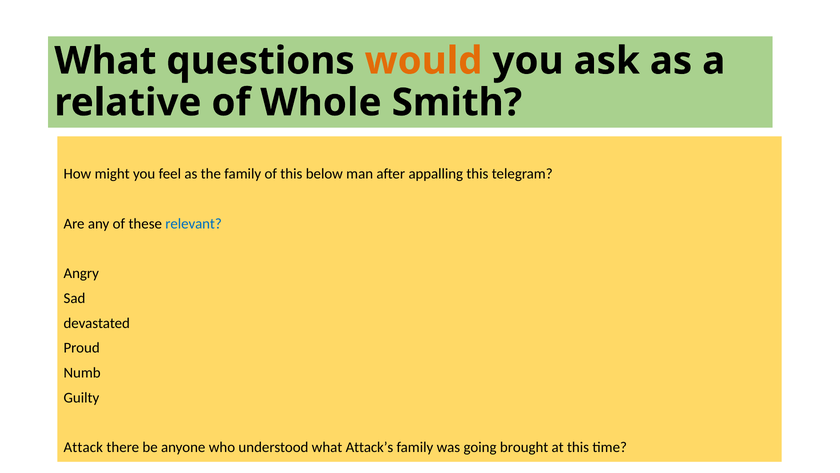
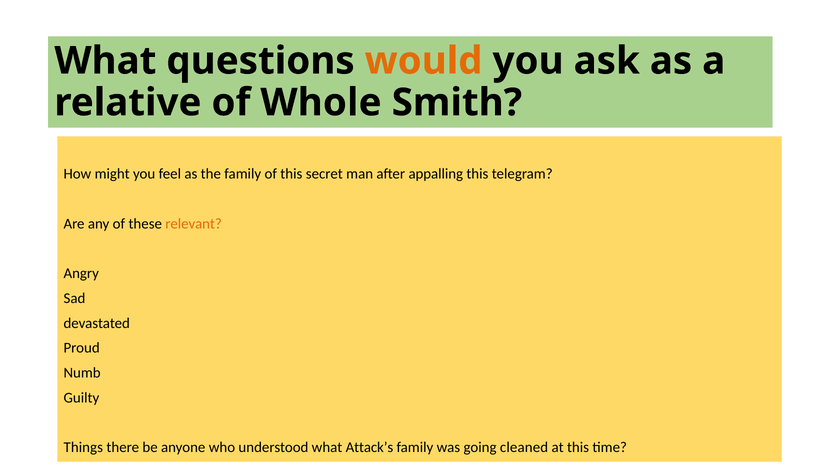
below: below -> secret
relevant colour: blue -> orange
Attack: Attack -> Things
brought: brought -> cleaned
